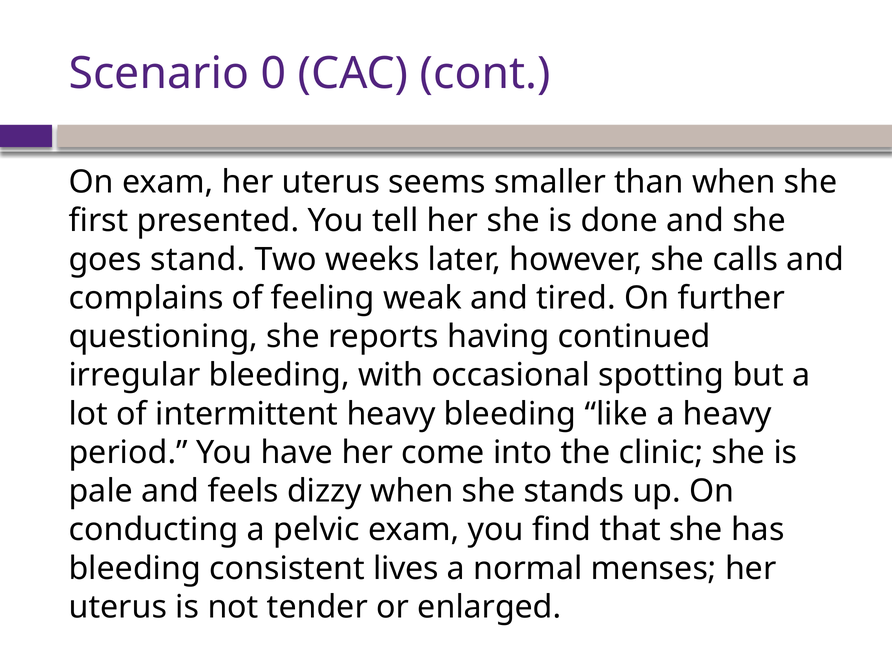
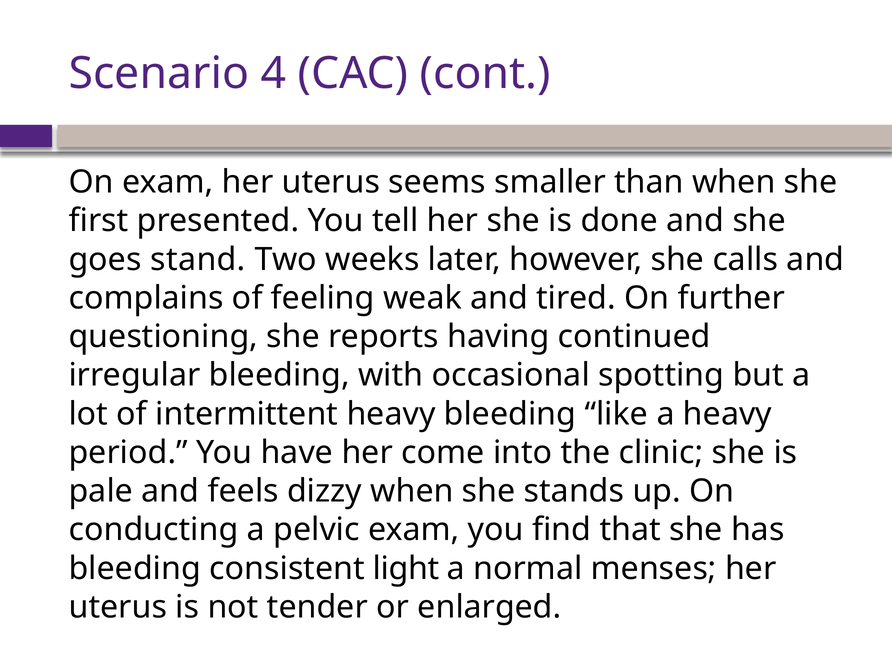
0: 0 -> 4
lives: lives -> light
